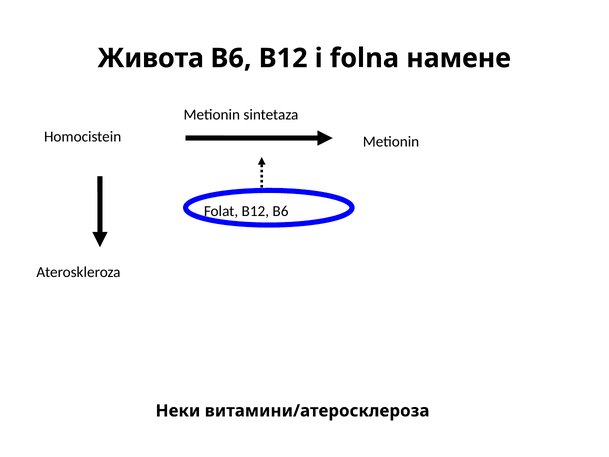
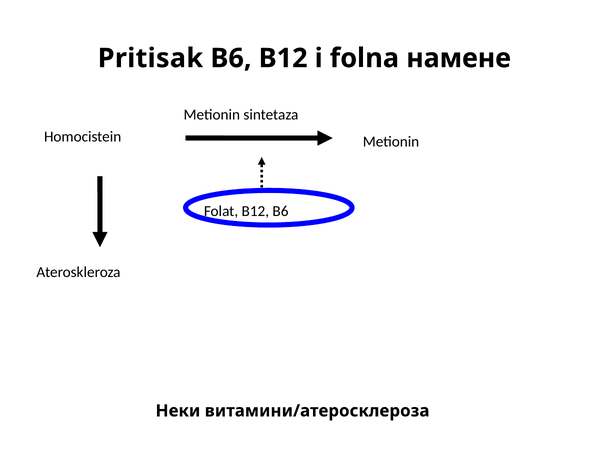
Живота: Живота -> Pritisak
